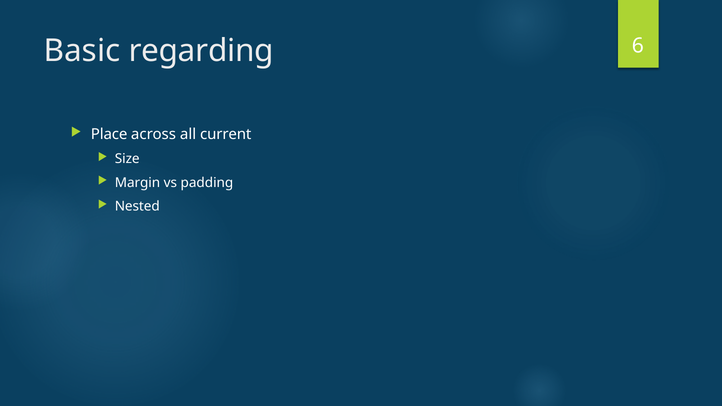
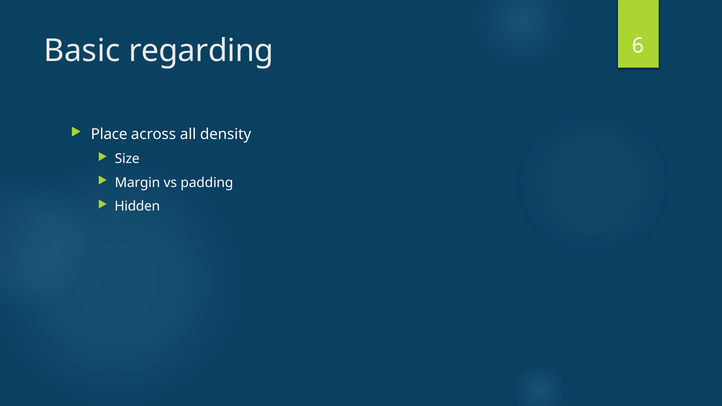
current: current -> density
Nested: Nested -> Hidden
